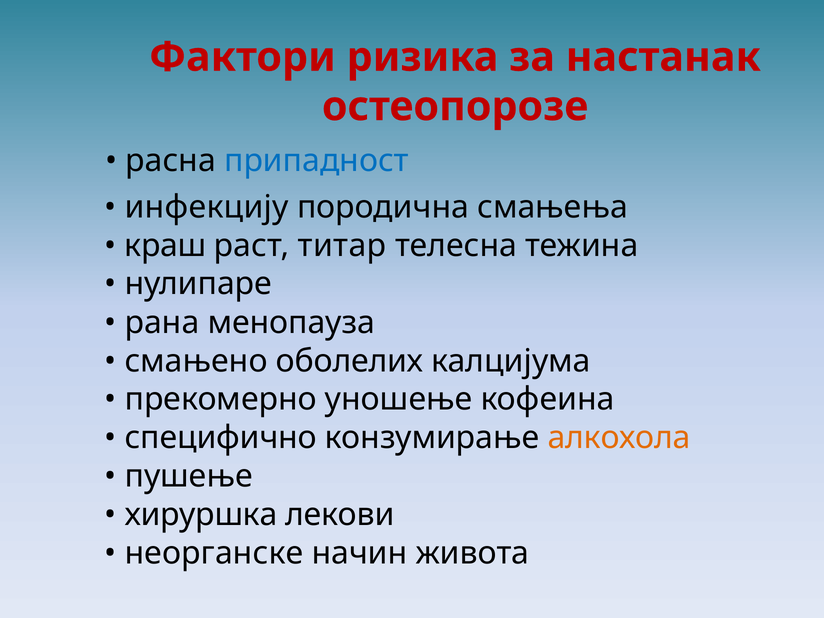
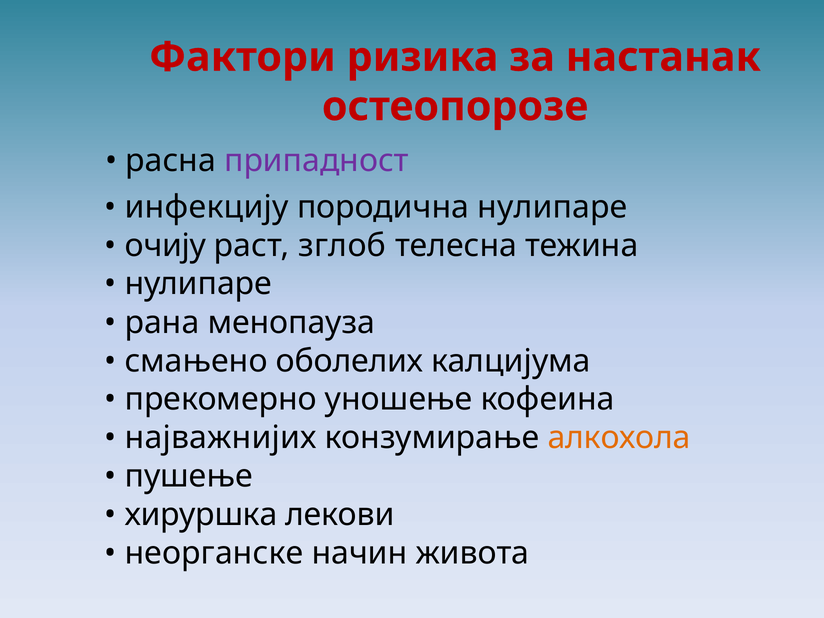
припадност colour: blue -> purple
породична смањења: смањења -> нулипаре
краш: краш -> очију
титар: титар -> зглоб
специфично: специфично -> најважнијих
